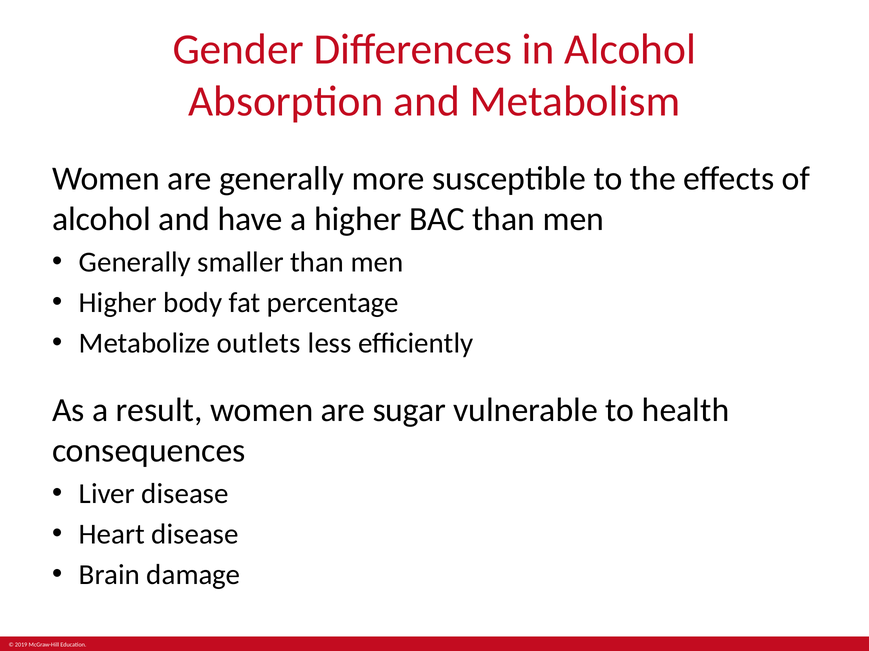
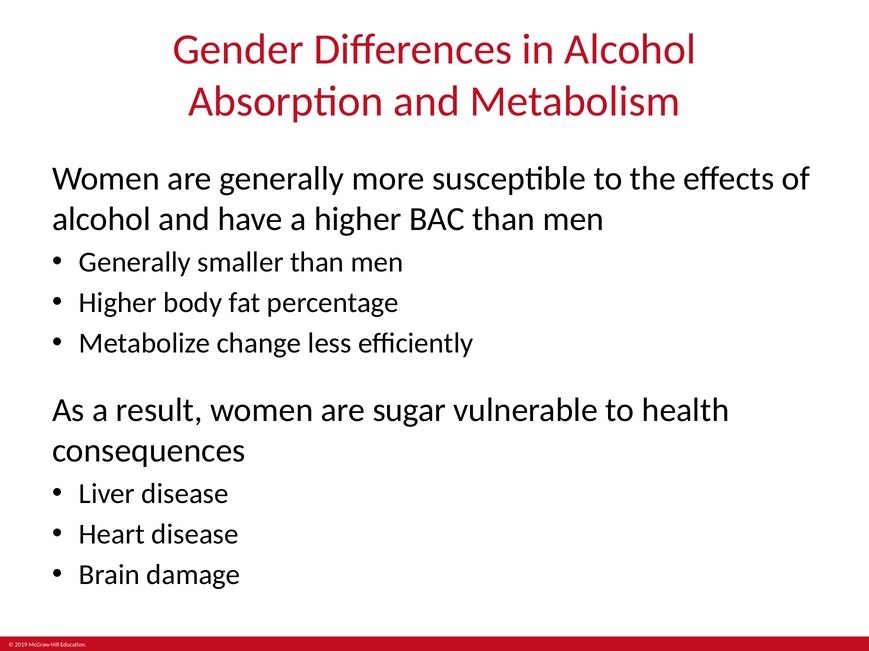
outlets: outlets -> change
